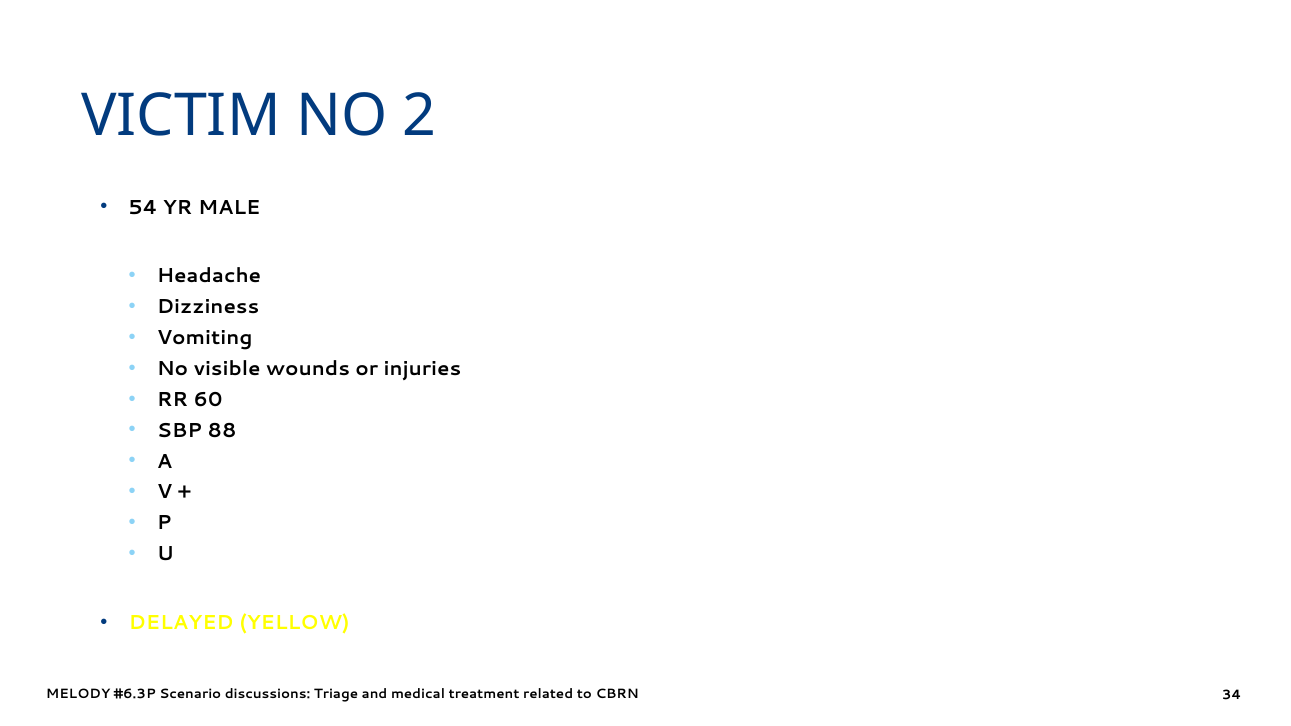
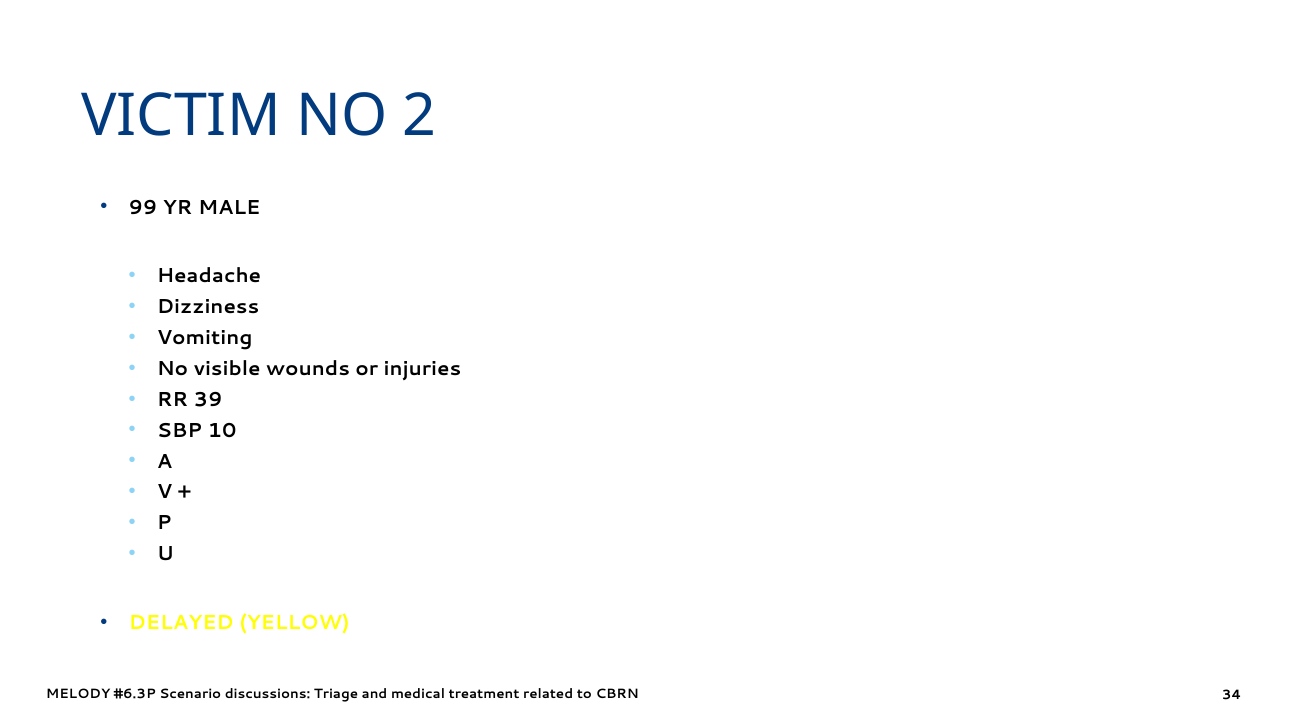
54: 54 -> 99
60: 60 -> 39
88: 88 -> 10
